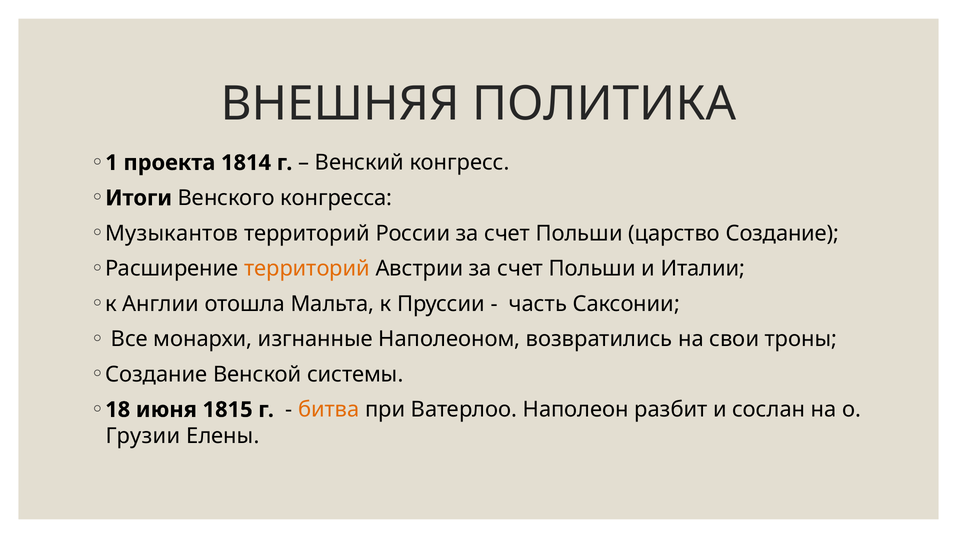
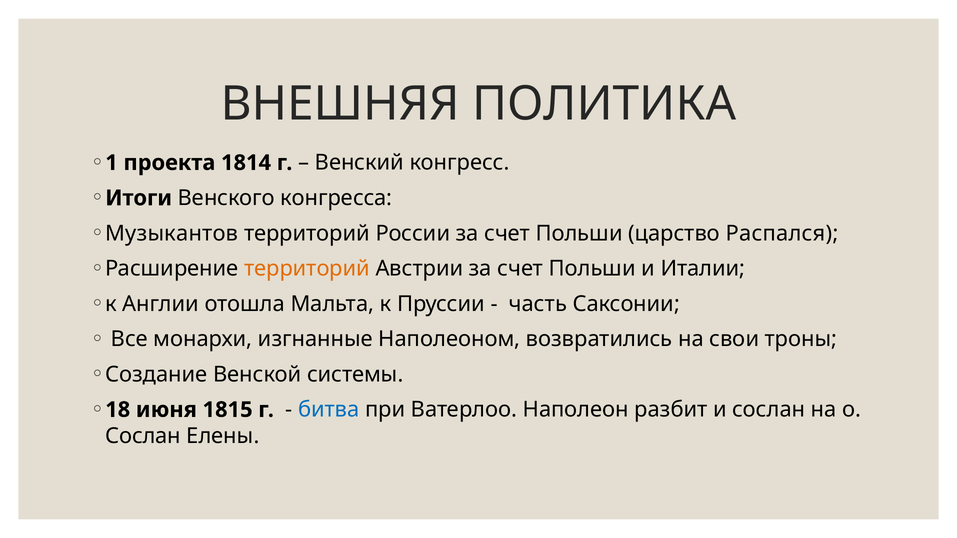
царство Создание: Создание -> Распался
битва colour: orange -> blue
Грузии at (143, 436): Грузии -> Сослан
